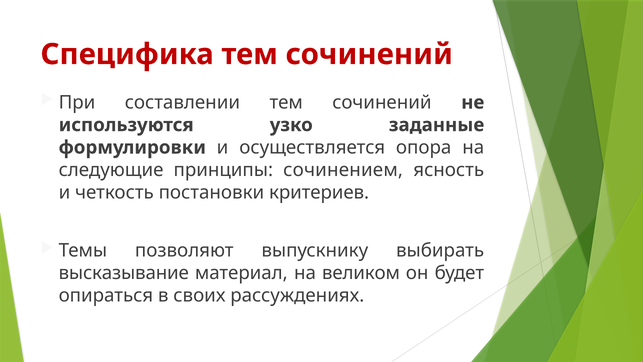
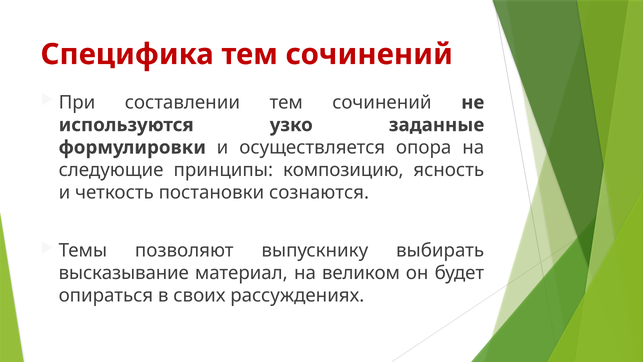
сочинением: сочинением -> композицию
критериев: критериев -> сознаются
